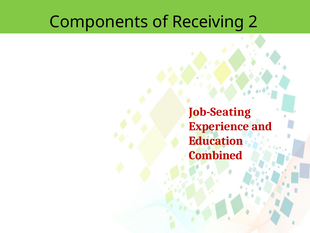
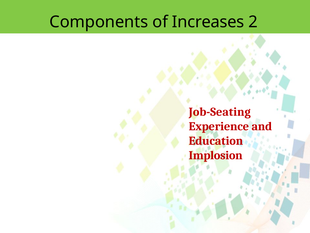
Receiving: Receiving -> Increases
Combined: Combined -> Implosion
